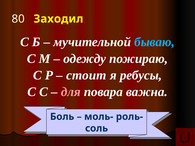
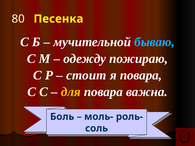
Заходил: Заходил -> Песенка
я ребусы: ребусы -> повара
для colour: pink -> yellow
